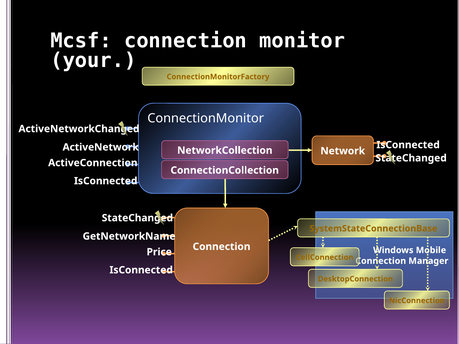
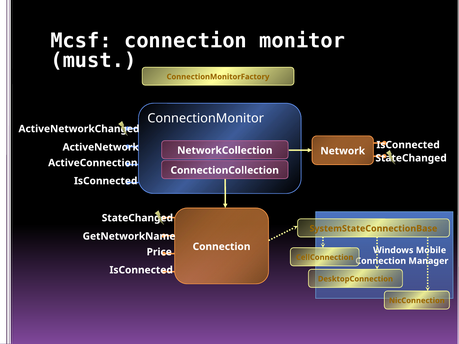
your: your -> must
